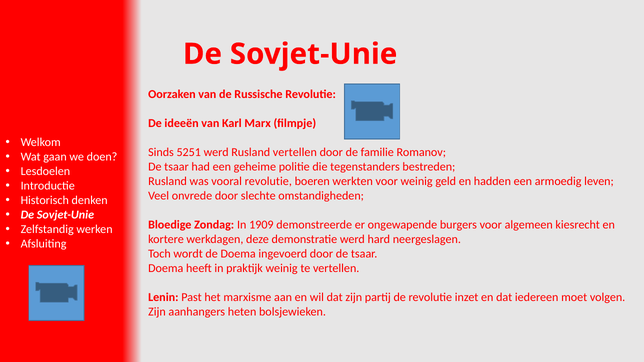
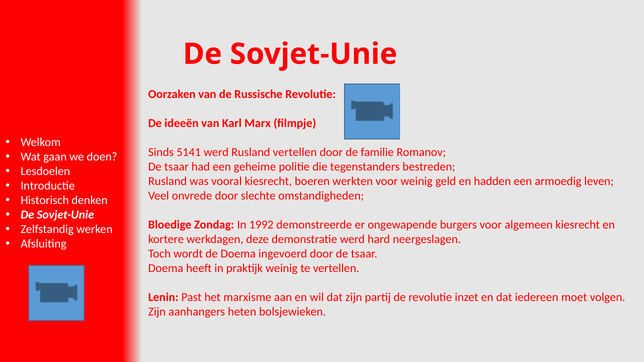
5251: 5251 -> 5141
vooral revolutie: revolutie -> kiesrecht
1909: 1909 -> 1992
